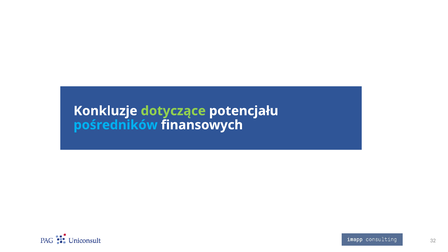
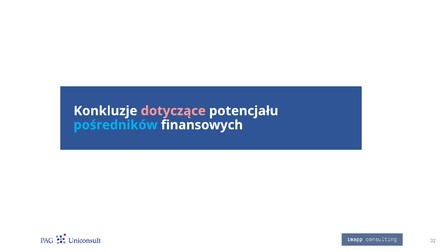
dotyczące colour: light green -> pink
